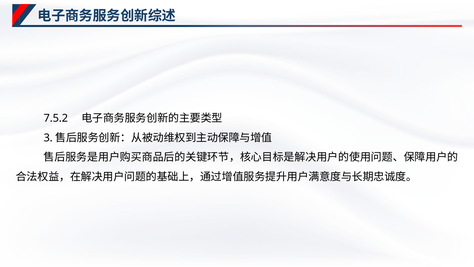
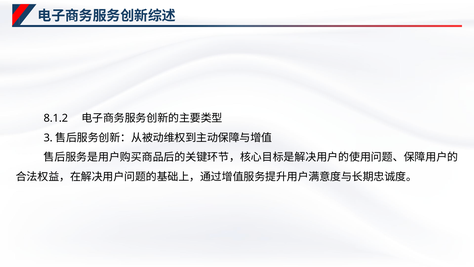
7.5.2: 7.5.2 -> 8.1.2
